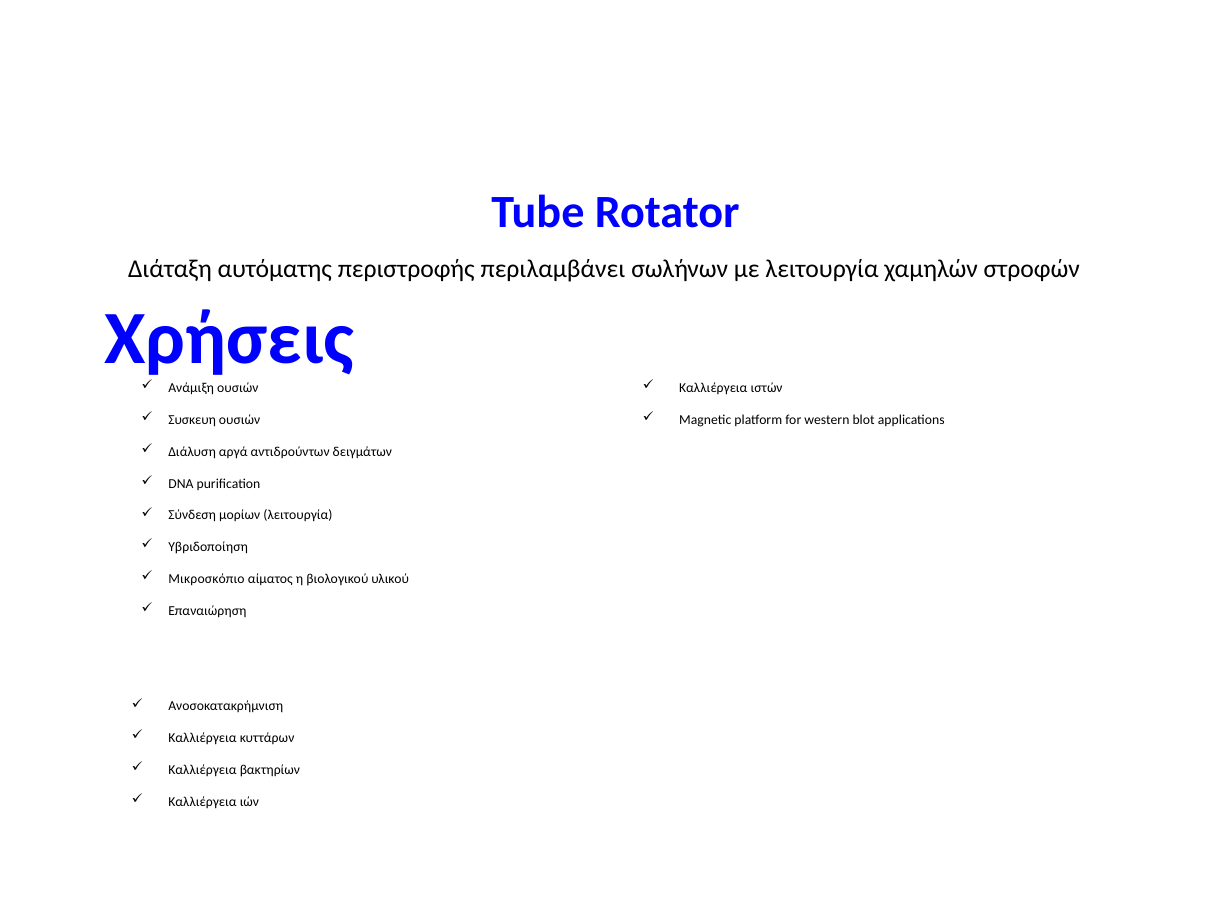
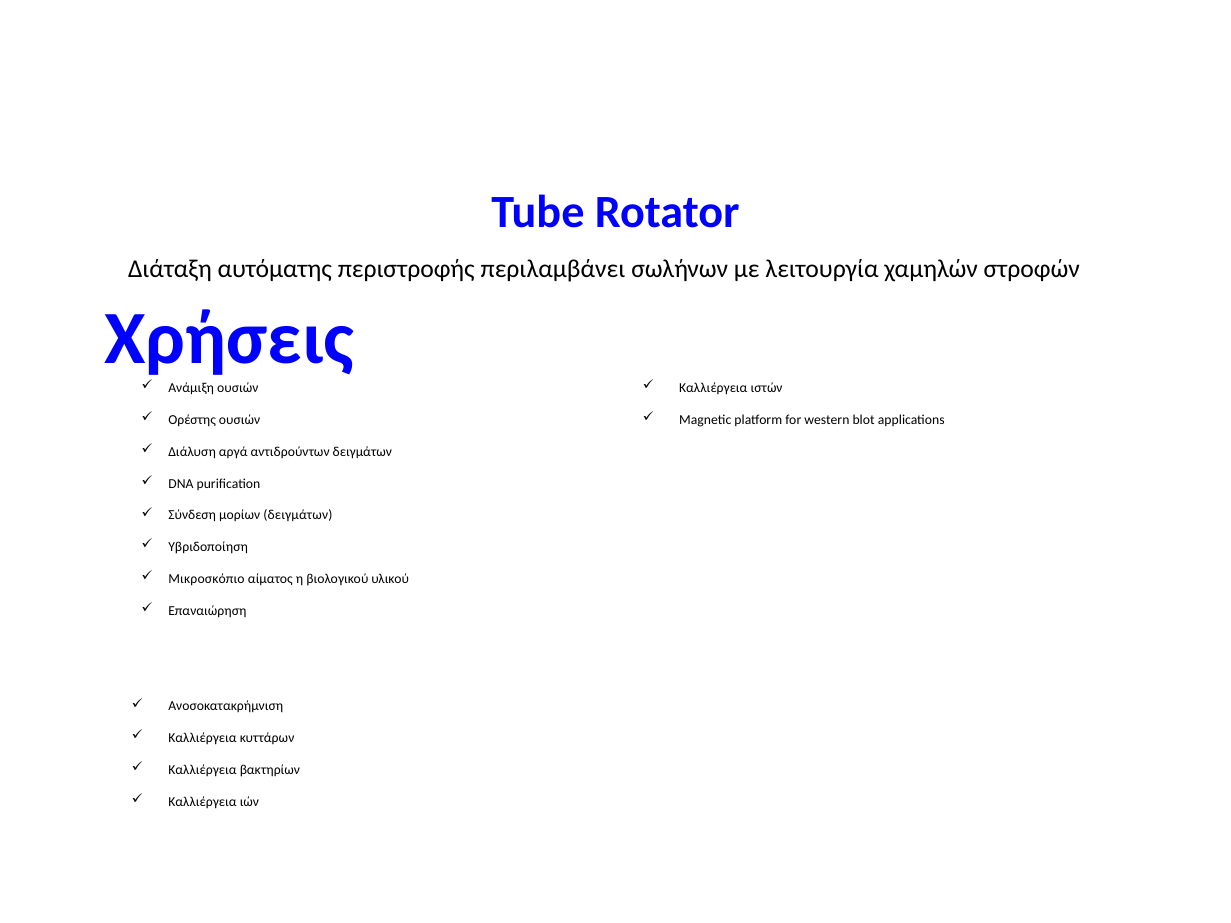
Συσκευη: Συσκευη -> Ορέστης
μορίων λειτουργία: λειτουργία -> δειγμάτων
